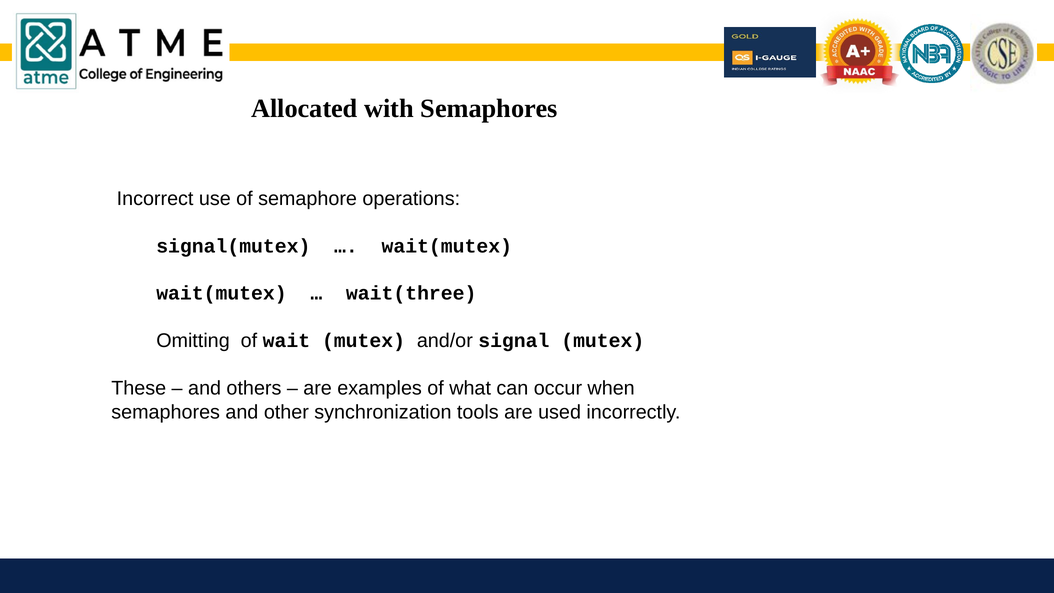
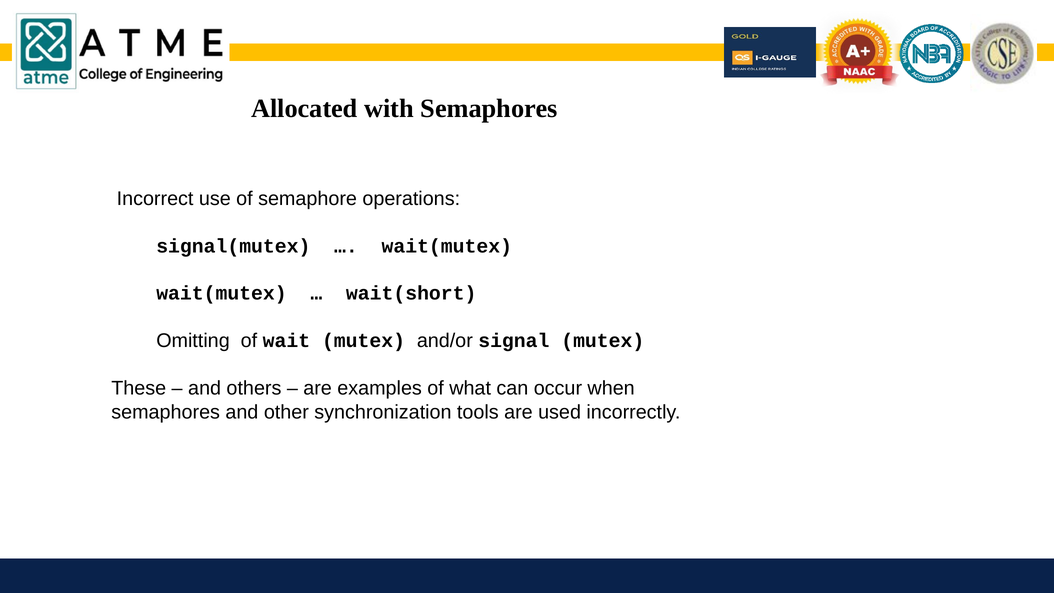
wait(three: wait(three -> wait(short
